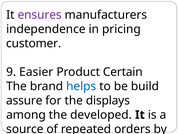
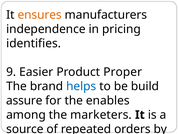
ensures colour: purple -> orange
customer: customer -> identifies
Certain: Certain -> Proper
displays: displays -> enables
developed: developed -> marketers
